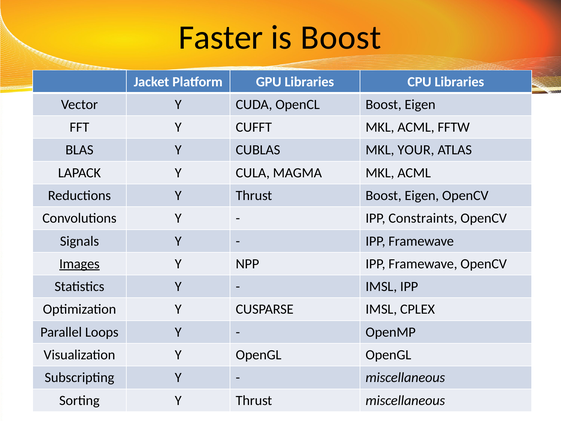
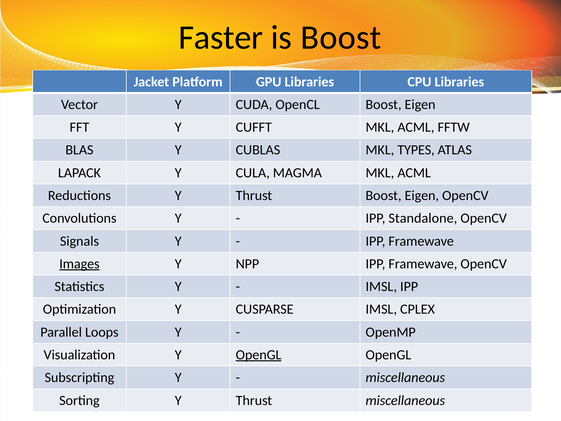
YOUR: YOUR -> TYPES
Constraints: Constraints -> Standalone
OpenGL at (259, 355) underline: none -> present
